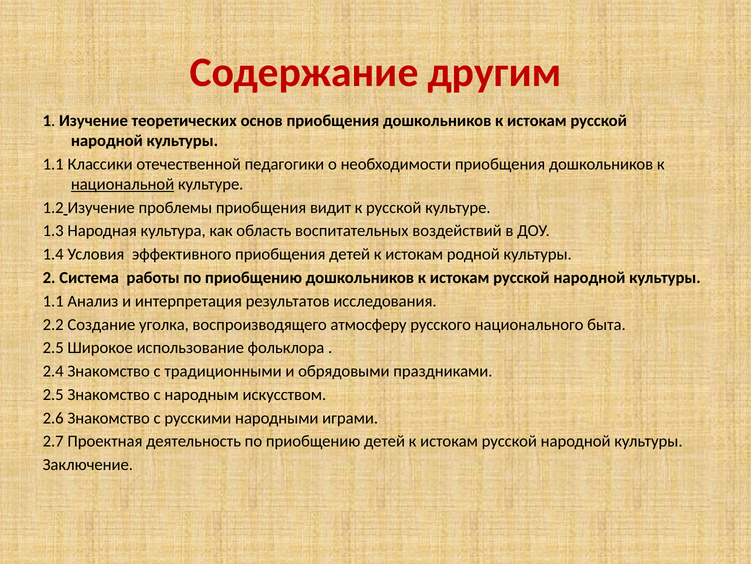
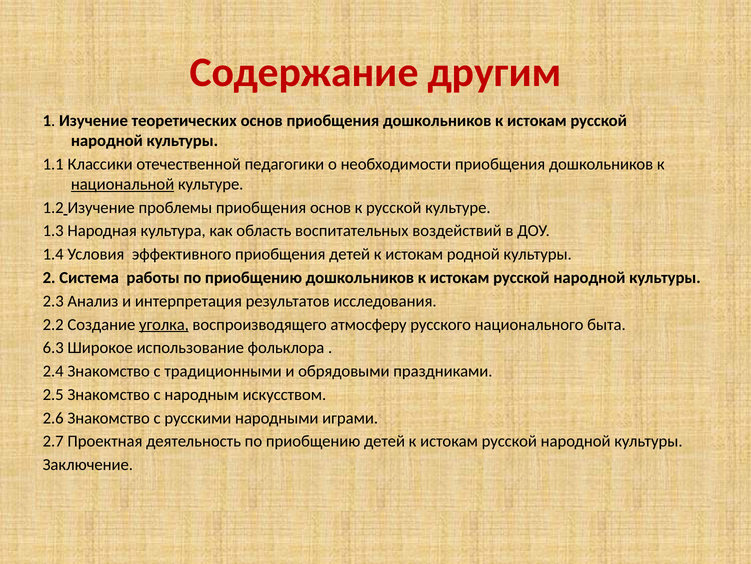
приобщения видит: видит -> основ
1.1 at (53, 301): 1.1 -> 2.3
уголка underline: none -> present
2.5 at (53, 347): 2.5 -> 6.3
